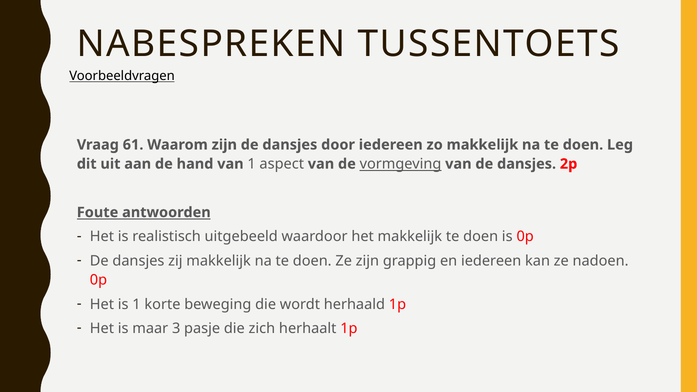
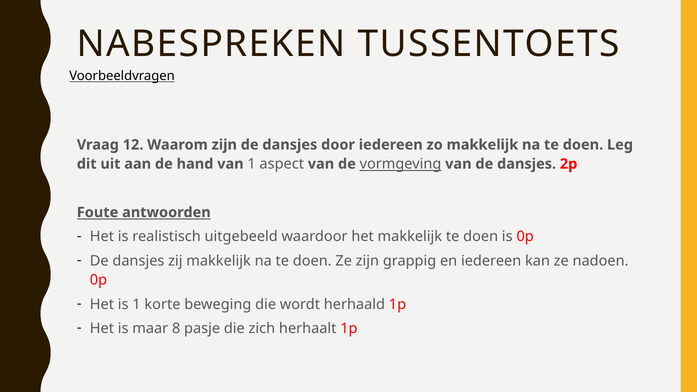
61: 61 -> 12
3: 3 -> 8
